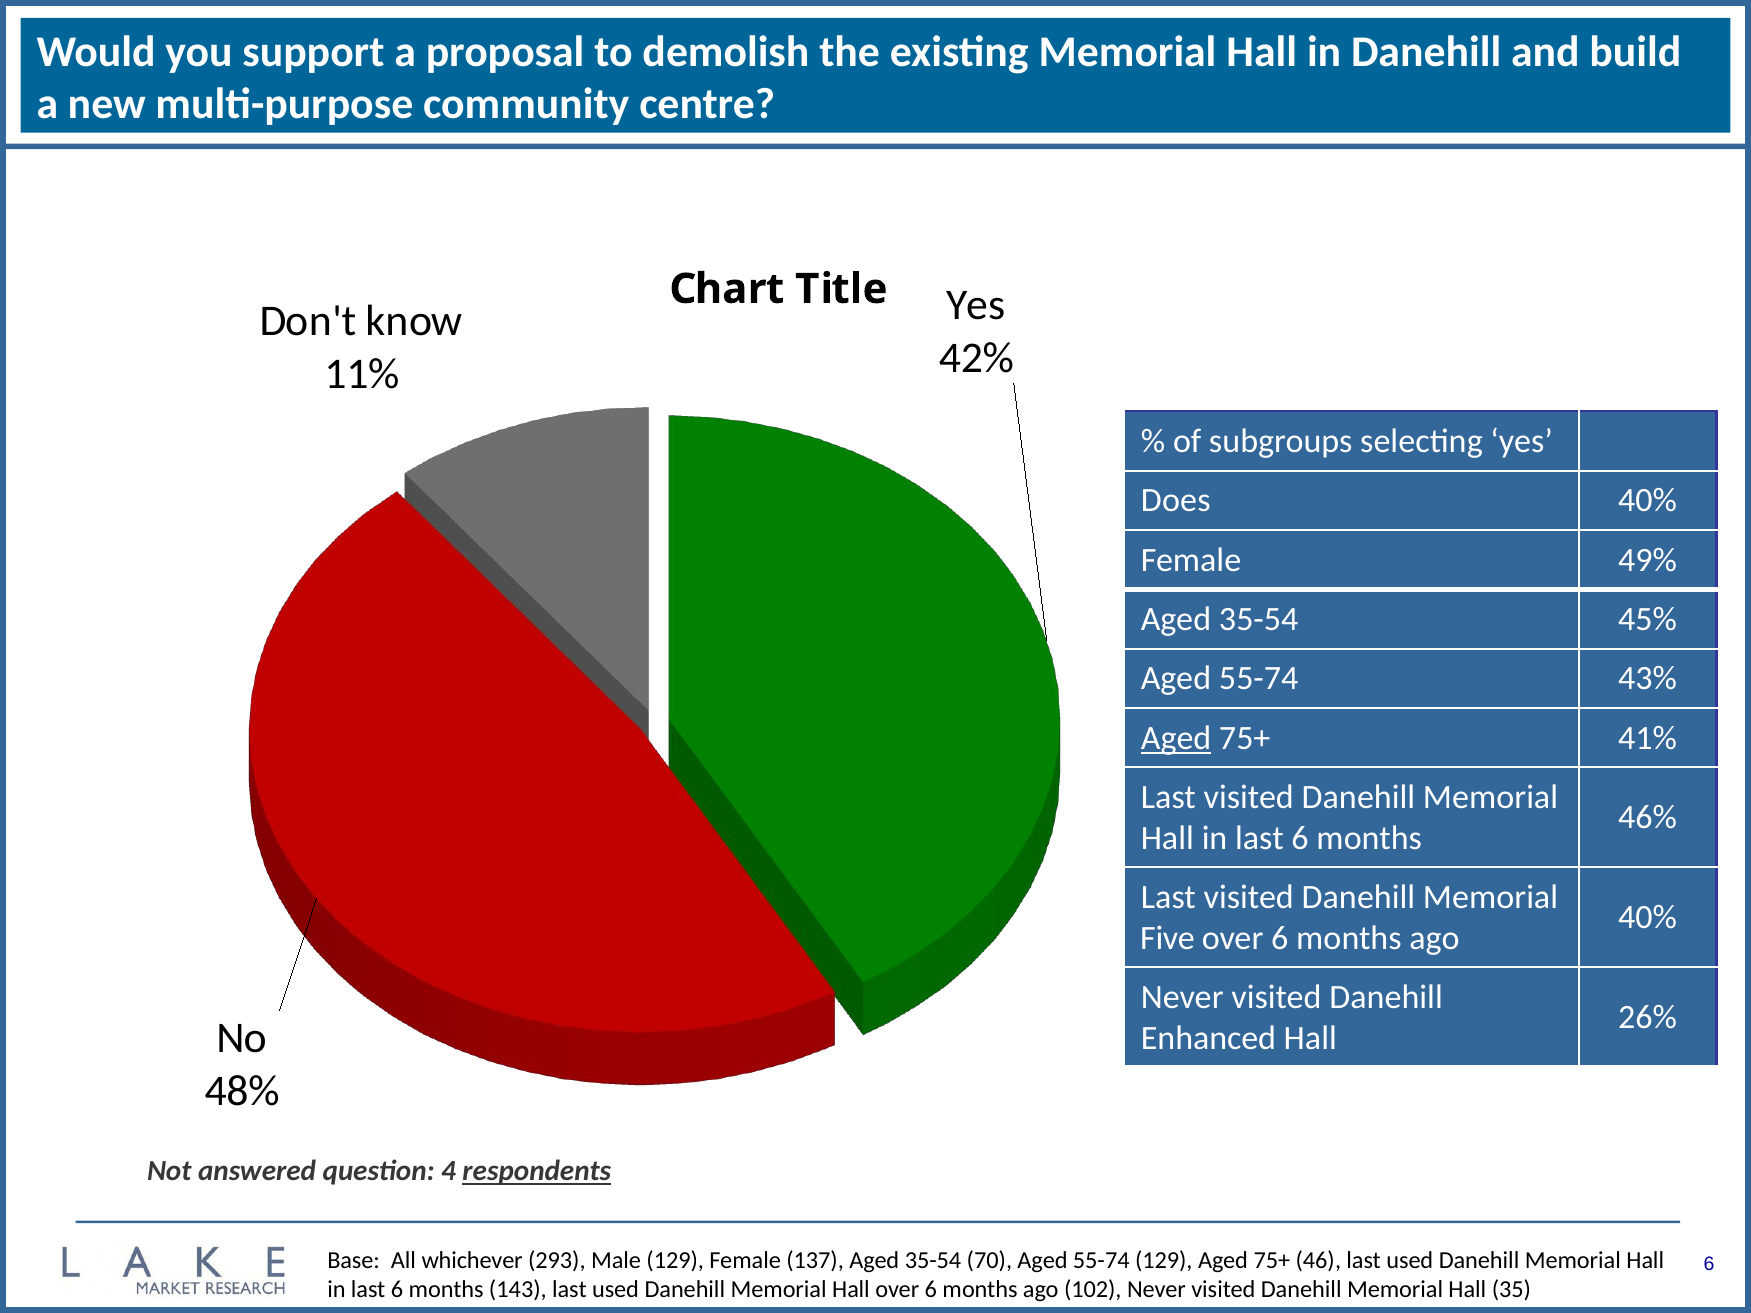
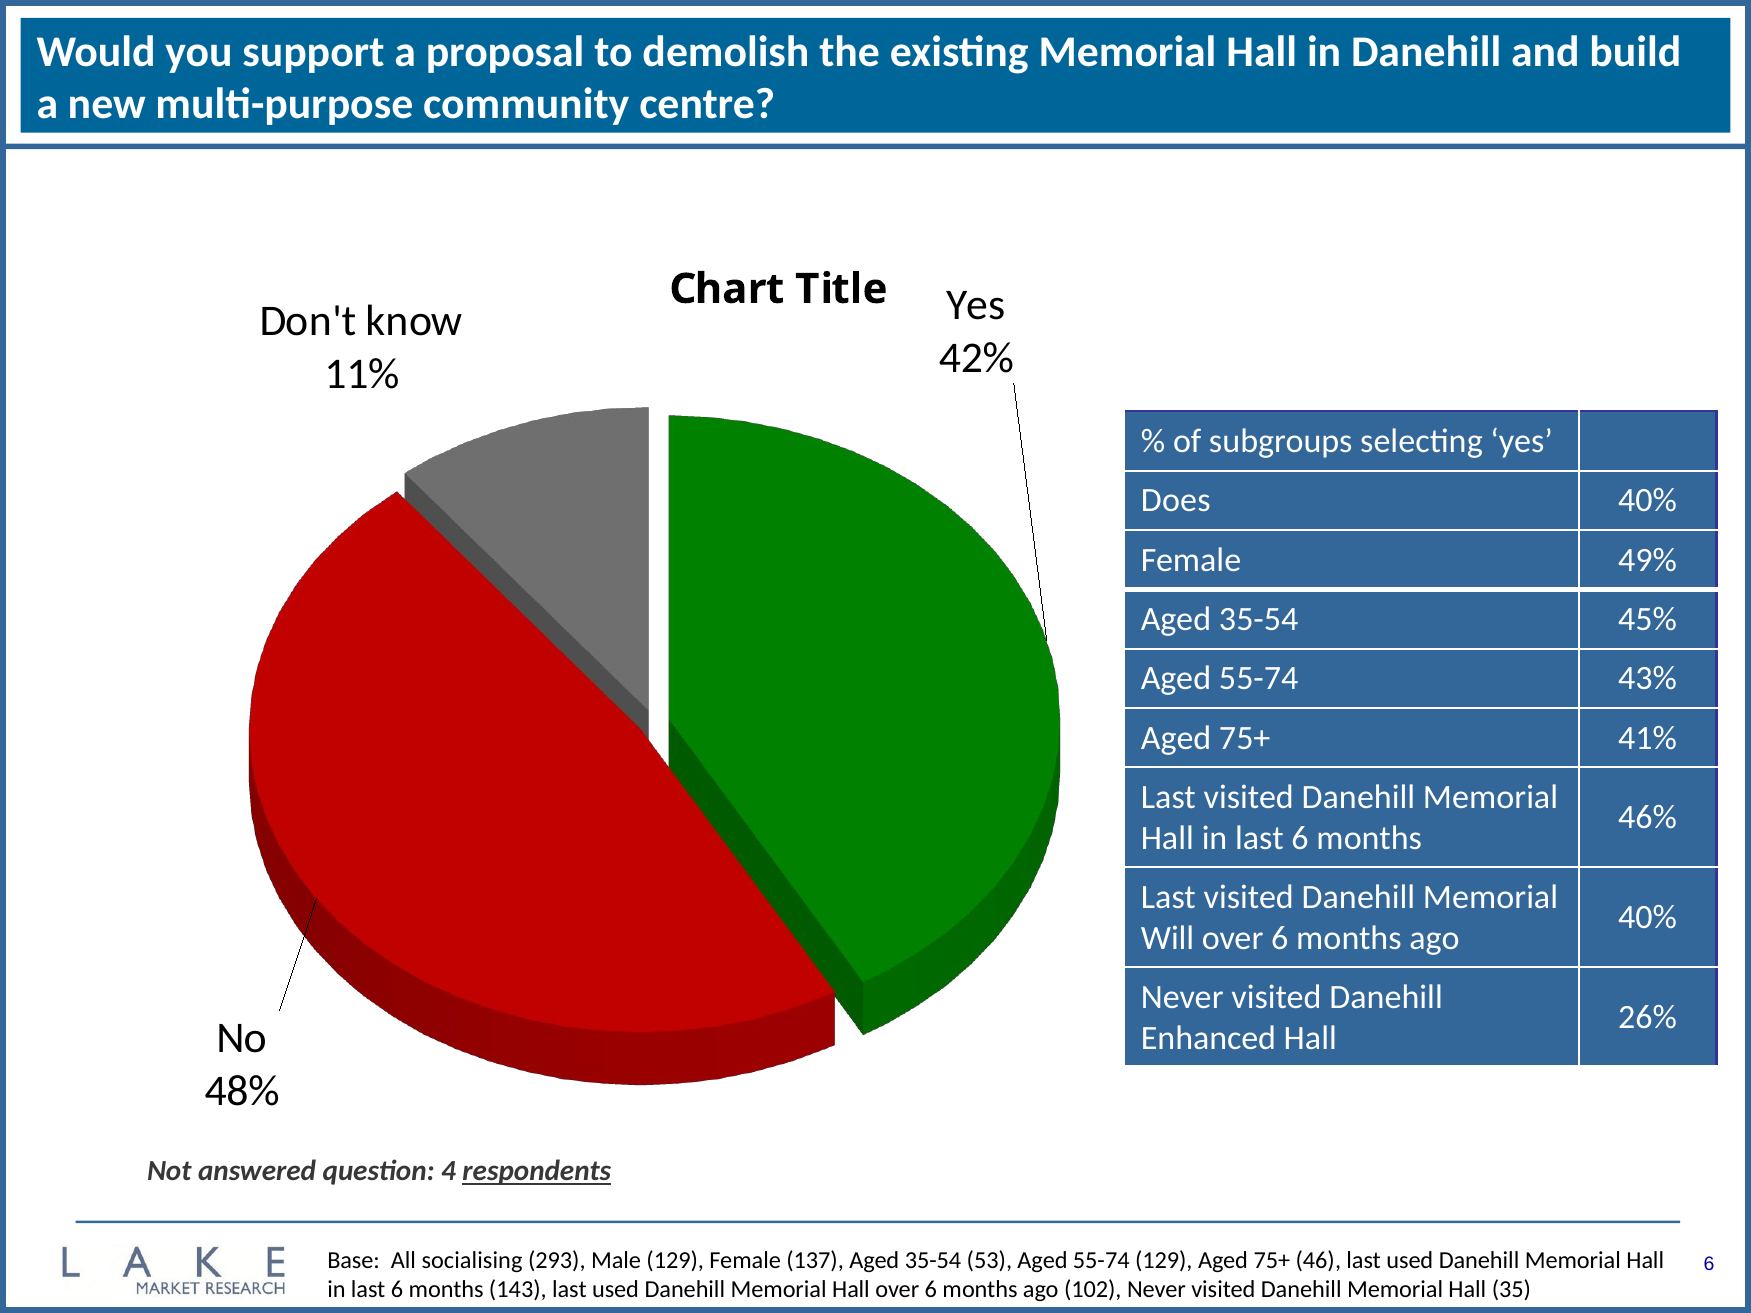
Aged at (1176, 738) underline: present -> none
Five: Five -> Will
whichever: whichever -> socialising
70: 70 -> 53
